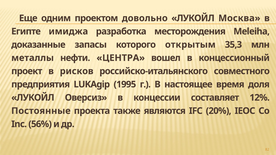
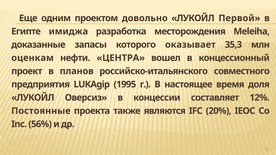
Москва: Москва -> Первой
открытым: открытым -> оказывает
металлы: металлы -> оценкам
рисков: рисков -> планов
